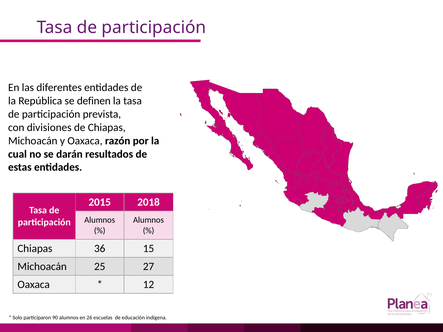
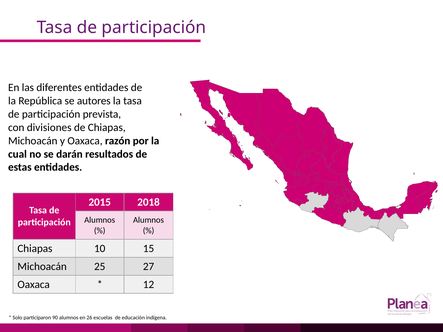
definen: definen -> autores
36: 36 -> 10
